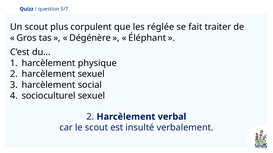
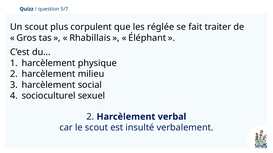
Dégénère: Dégénère -> Rhabillais
harcèlement sexuel: sexuel -> milieu
